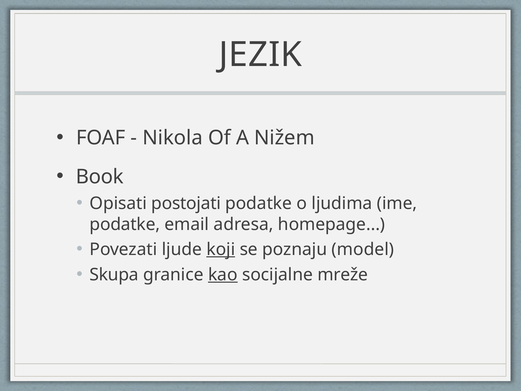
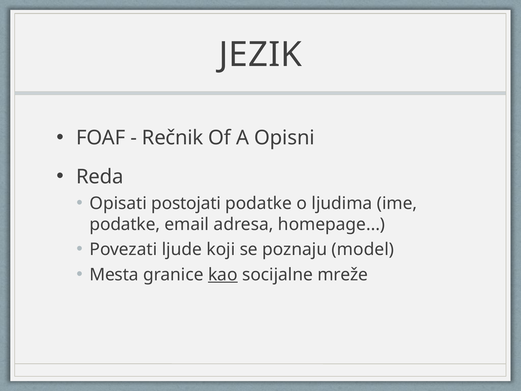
Nikola: Nikola -> Rečnik
Nižem: Nižem -> Opisni
Book: Book -> Reda
koji underline: present -> none
Skupa: Skupa -> Mesta
